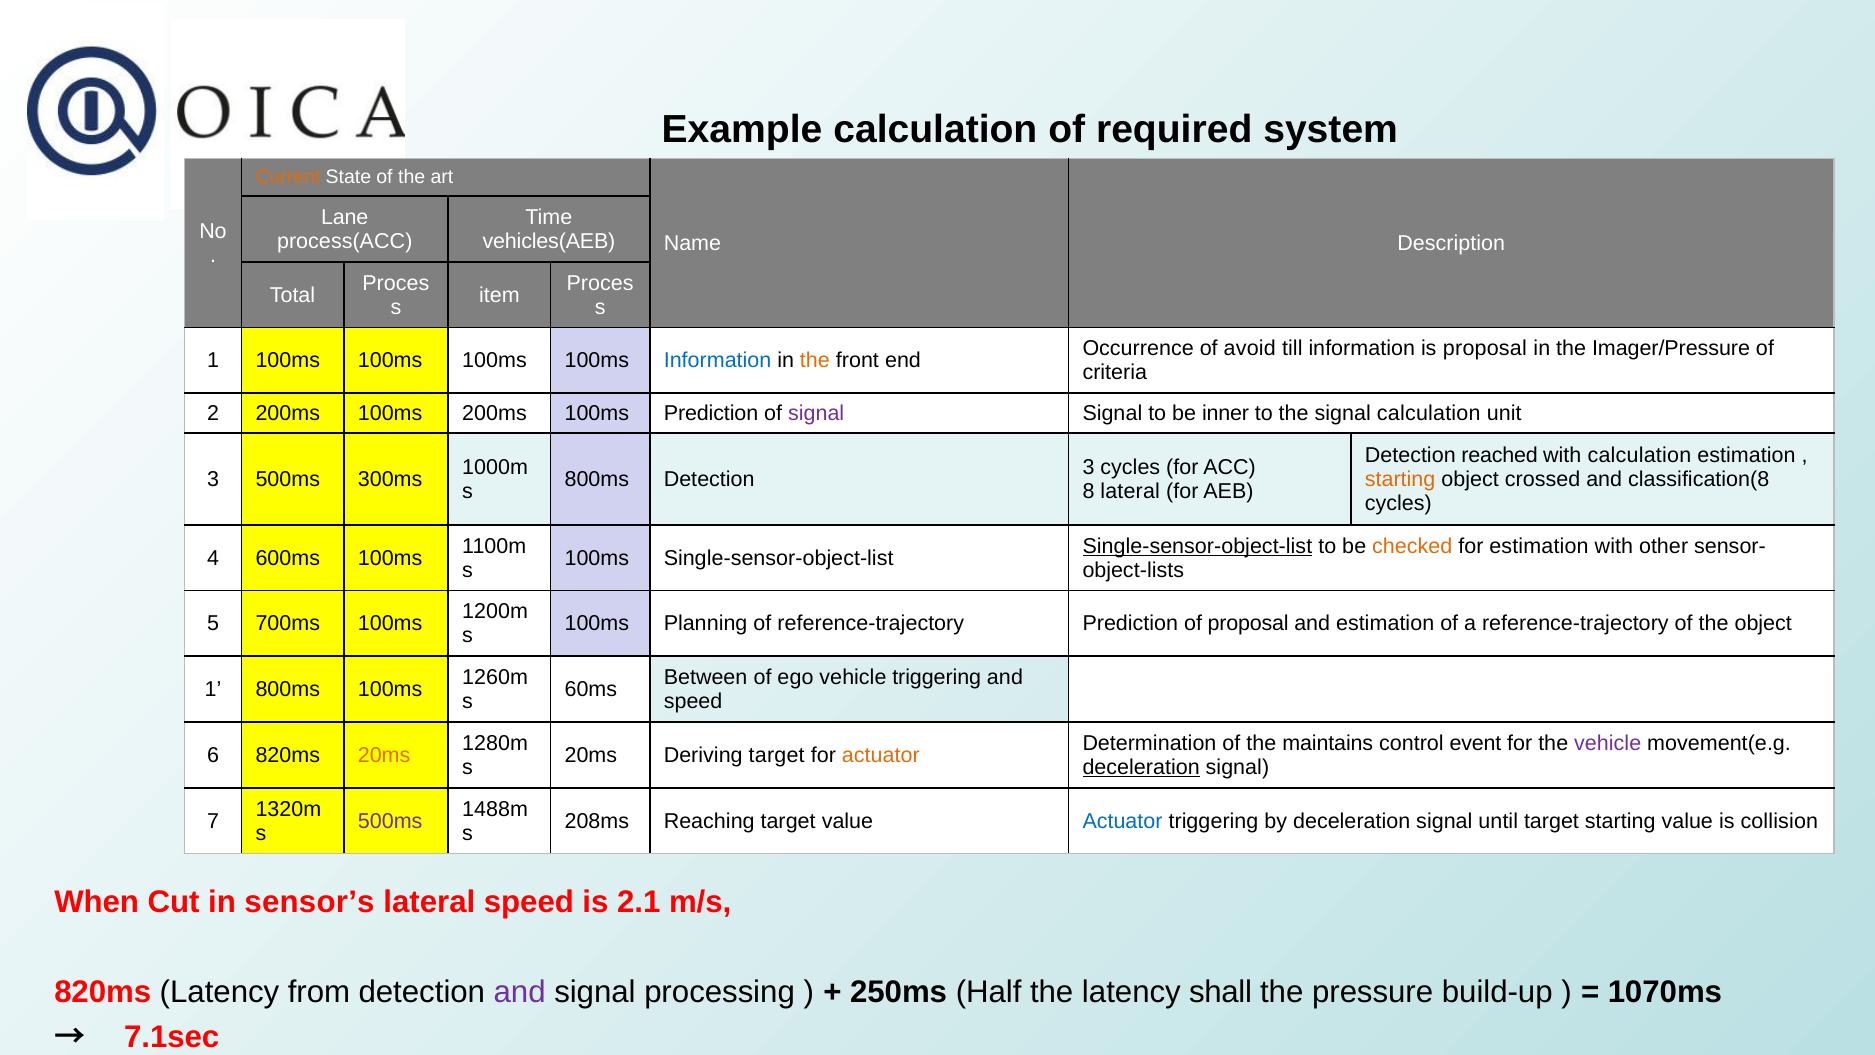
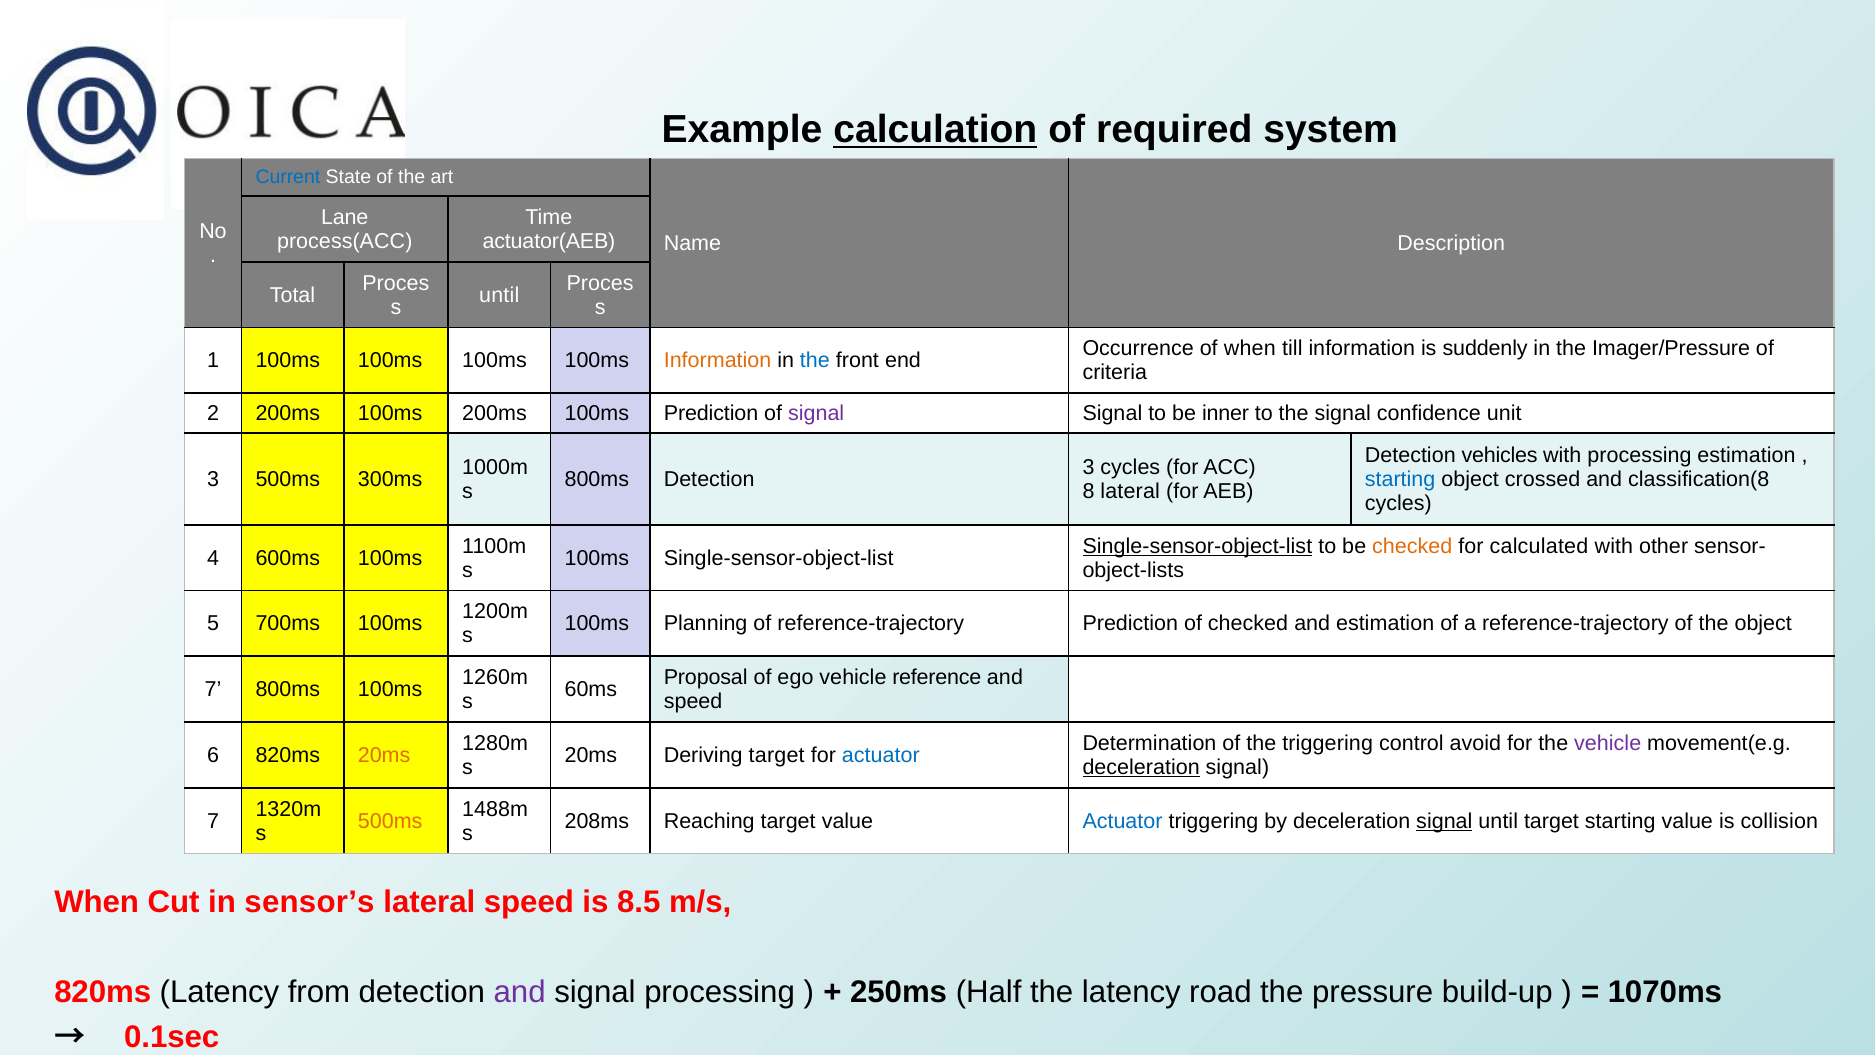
calculation at (935, 130) underline: none -> present
Current colour: orange -> blue
vehicles(AEB: vehicles(AEB -> actuator(AEB
item at (499, 295): item -> until
of avoid: avoid -> when
is proposal: proposal -> suddenly
Information at (718, 361) colour: blue -> orange
the at (815, 361) colour: orange -> blue
signal calculation: calculation -> confidence
reached: reached -> vehicles
with calculation: calculation -> processing
starting at (1400, 479) colour: orange -> blue
for estimation: estimation -> calculated
of proposal: proposal -> checked
Between: Between -> Proposal
vehicle triggering: triggering -> reference
1 at (213, 689): 1 -> 7
the maintains: maintains -> triggering
event: event -> avoid
actuator at (881, 755) colour: orange -> blue
500ms at (390, 821) colour: purple -> orange
signal at (1444, 821) underline: none -> present
2.1: 2.1 -> 8.5
shall: shall -> road
7.1sec: 7.1sec -> 0.1sec
